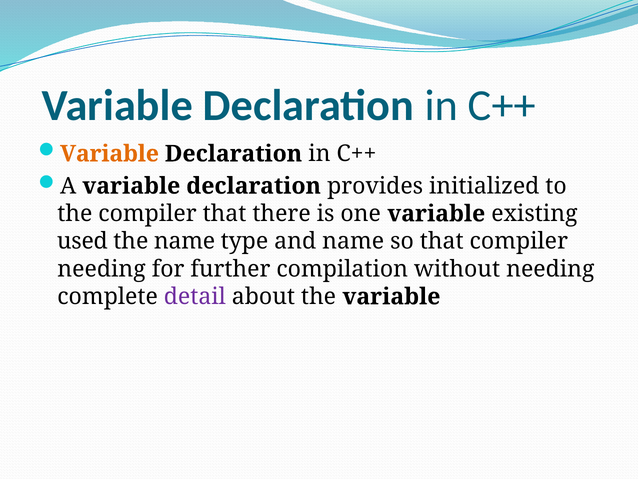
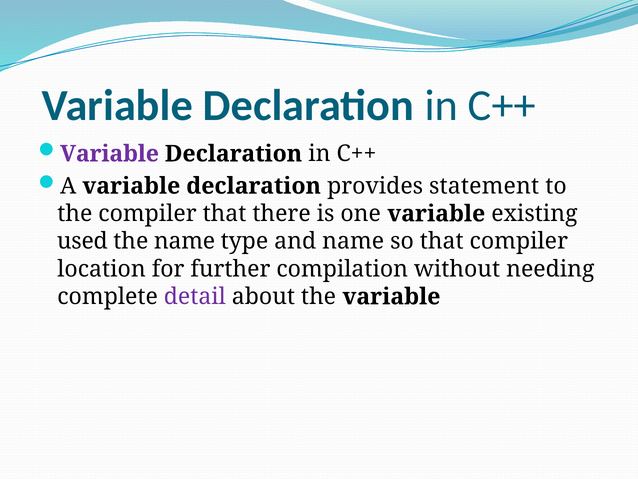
Variable at (109, 154) colour: orange -> purple
initialized: initialized -> statement
needing at (102, 269): needing -> location
